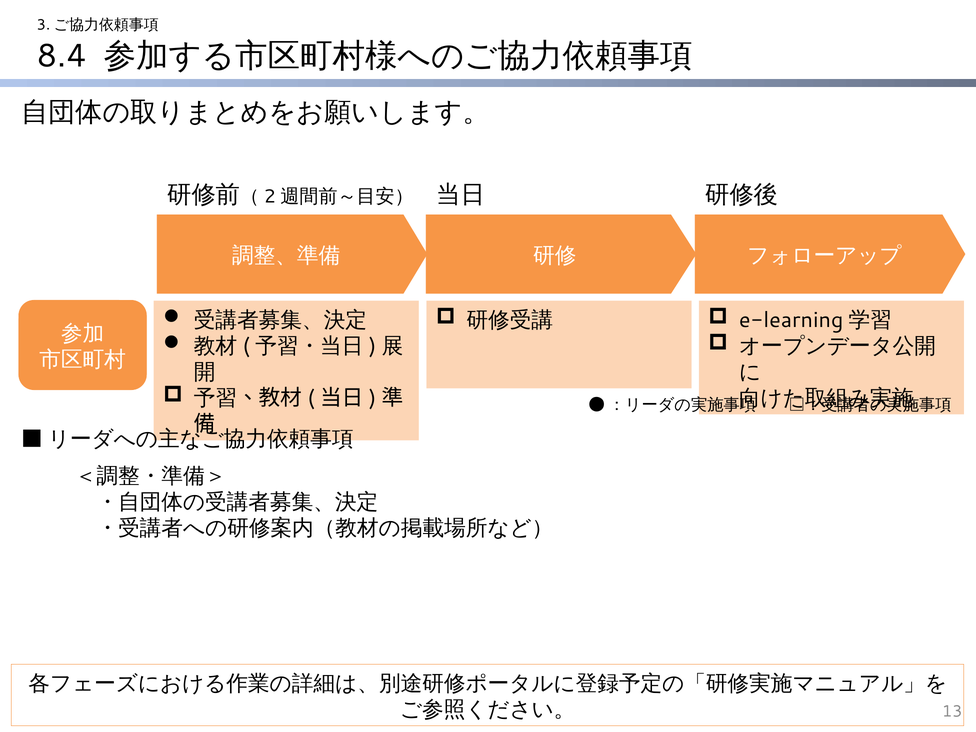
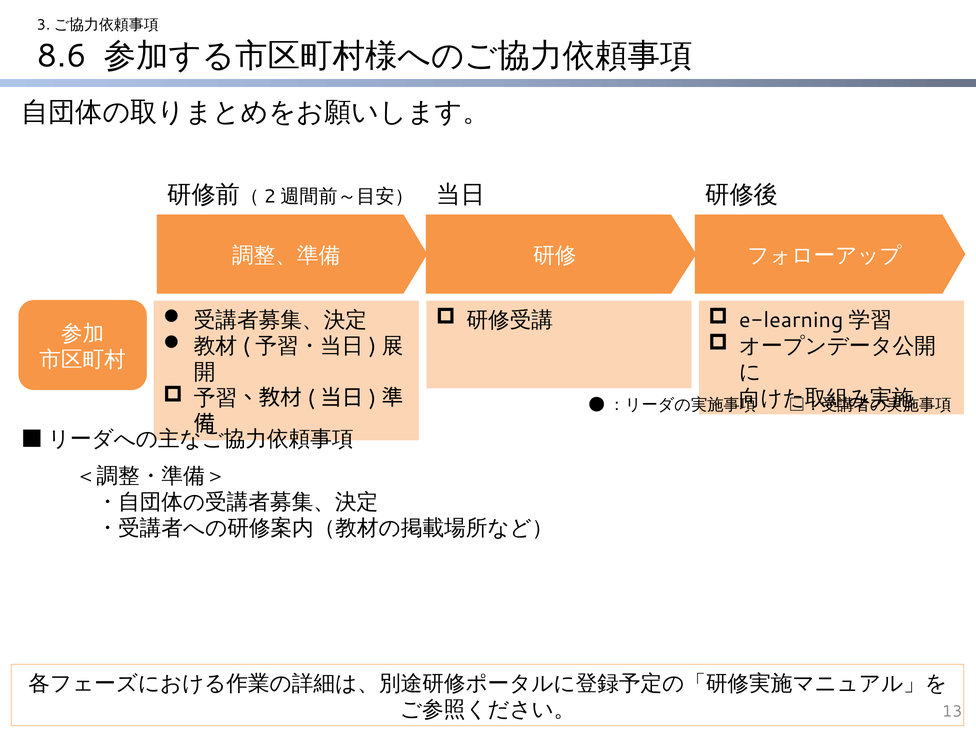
8.4: 8.4 -> 8.6
